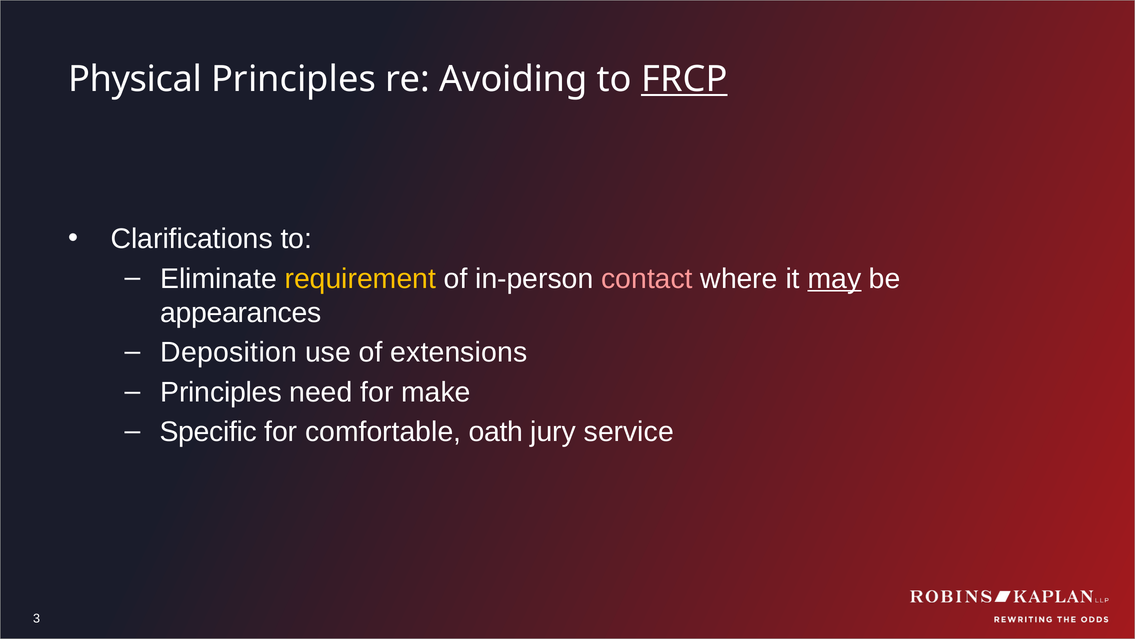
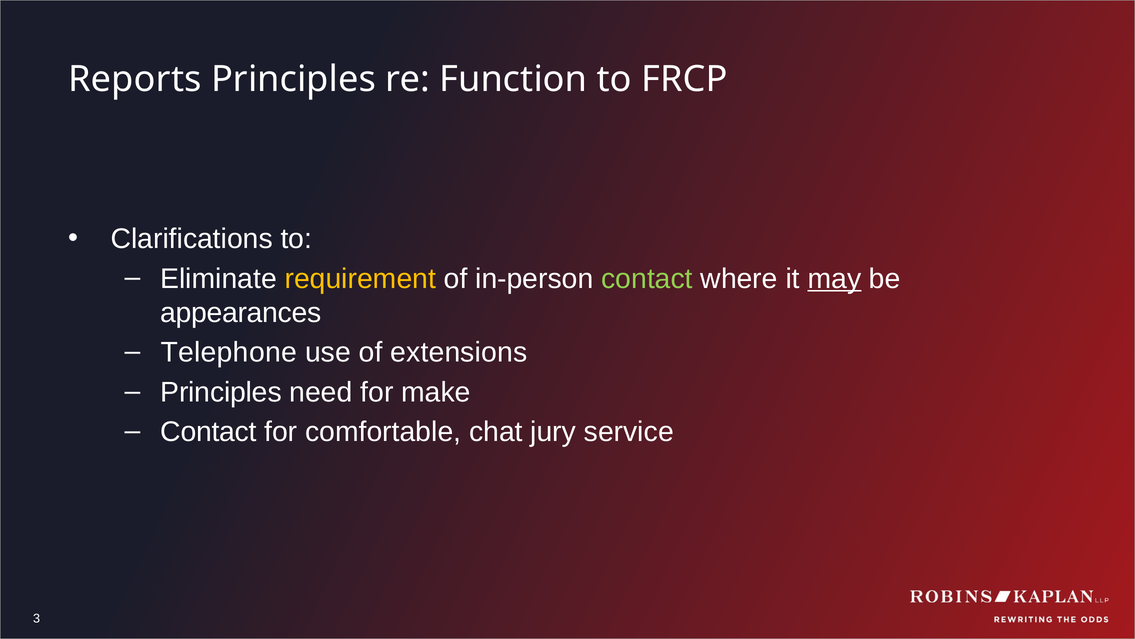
Physical: Physical -> Reports
Avoiding: Avoiding -> Function
FRCP underline: present -> none
contact at (647, 278) colour: pink -> light green
Deposition: Deposition -> Telephone
Specific at (209, 432): Specific -> Contact
oath: oath -> chat
